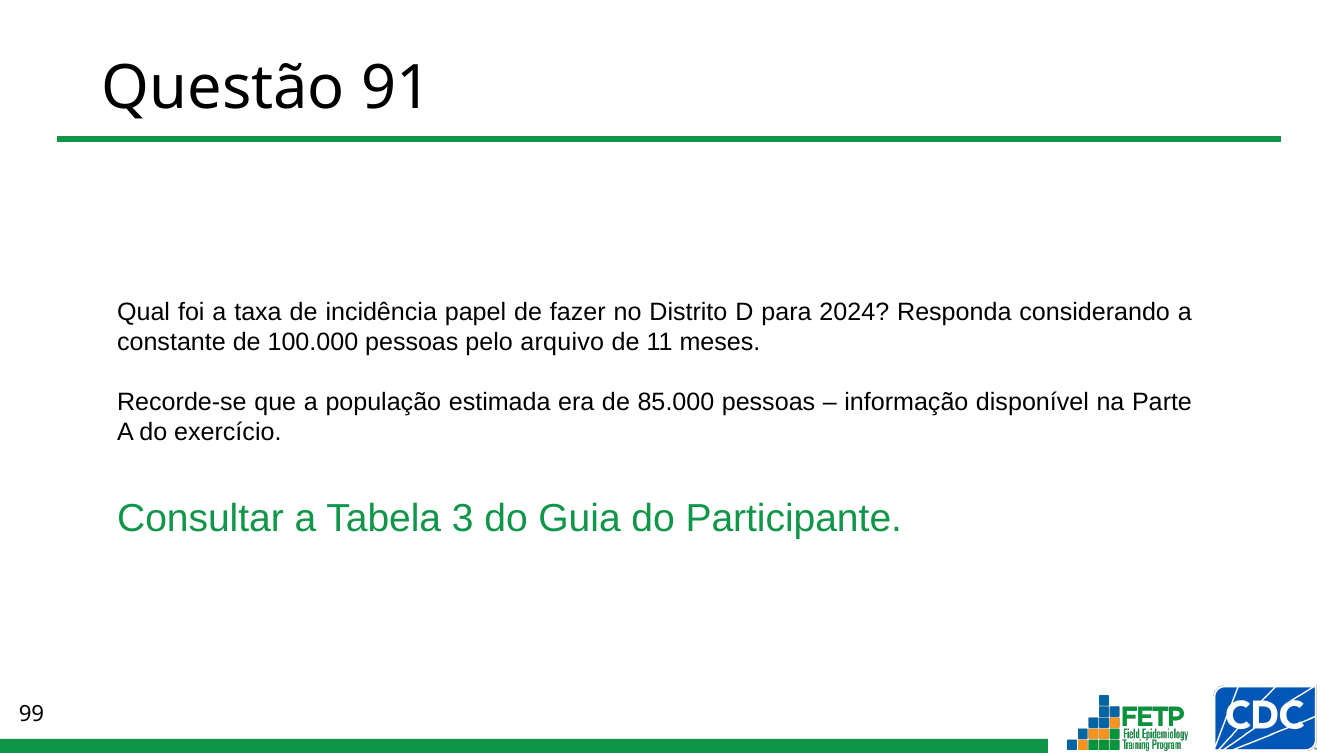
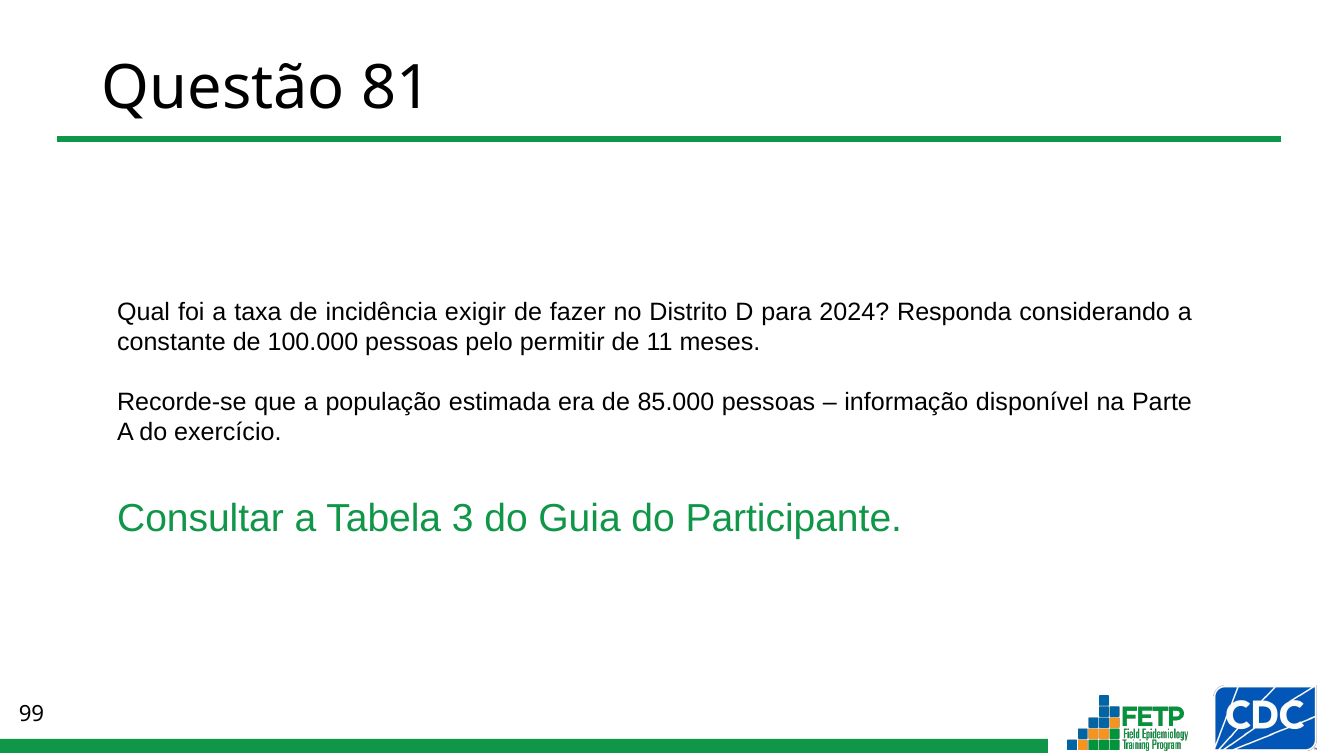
91: 91 -> 81
papel: papel -> exigir
arquivo: arquivo -> permitir
